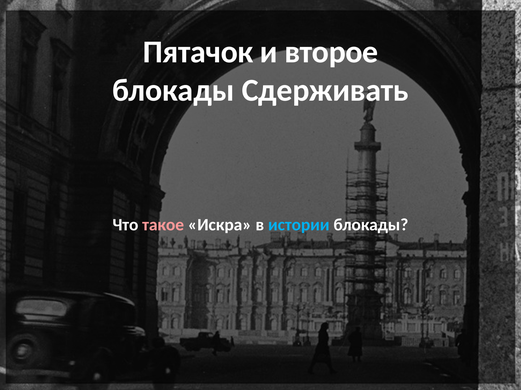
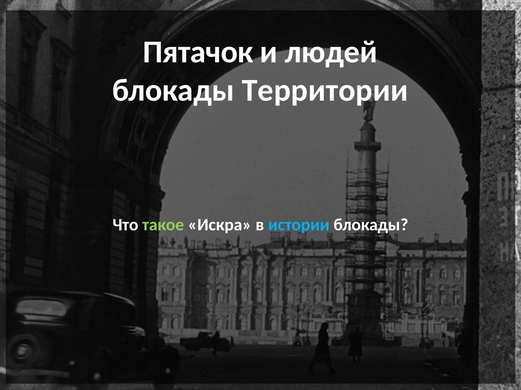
второе: второе -> людей
Сдерживать: Сдерживать -> Территории
такое colour: pink -> light green
